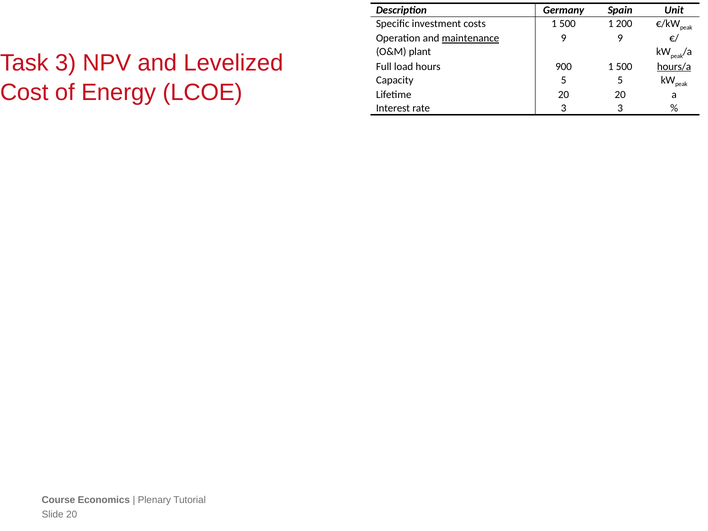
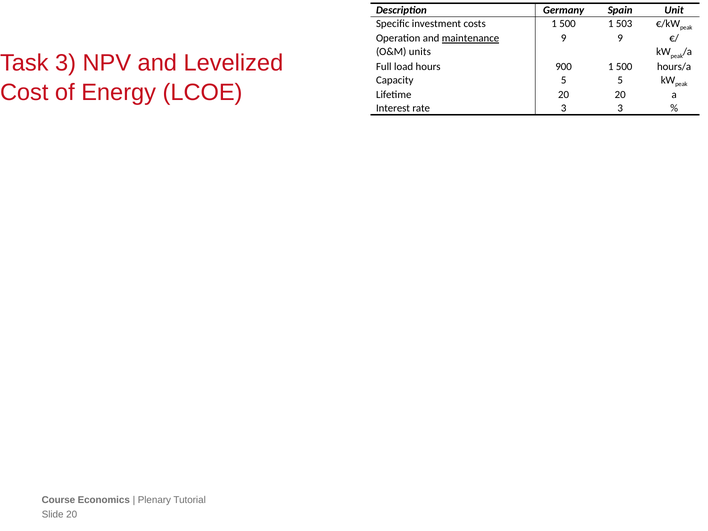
200: 200 -> 503
plant: plant -> units
hours/a underline: present -> none
